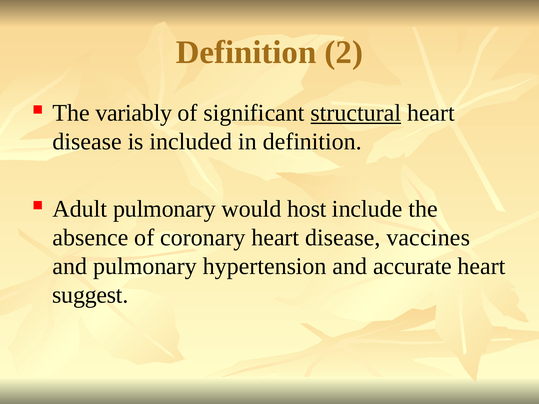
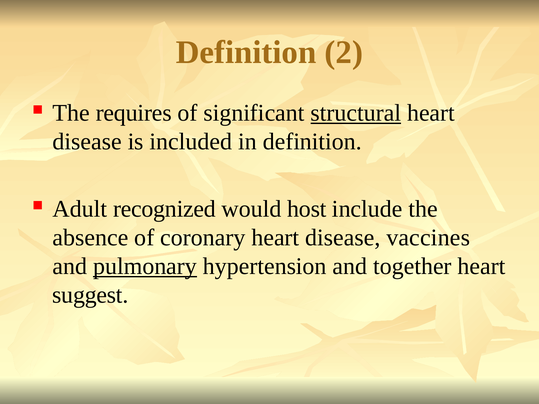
variably: variably -> requires
Adult pulmonary: pulmonary -> recognized
pulmonary at (145, 266) underline: none -> present
accurate: accurate -> together
